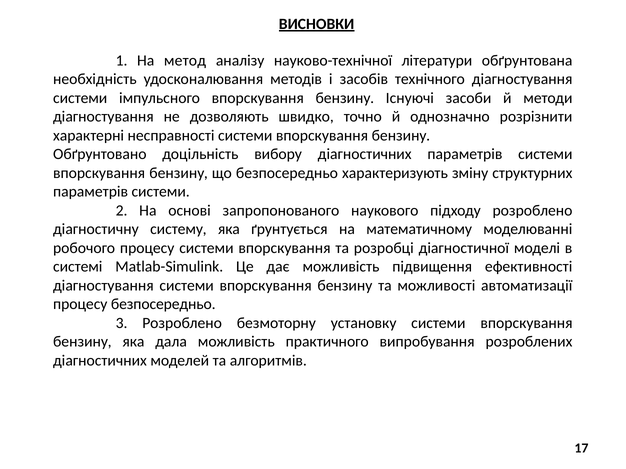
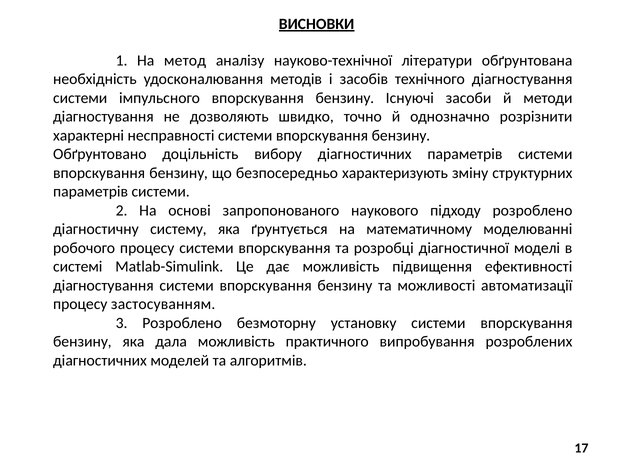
процесу безпосередньо: безпосередньо -> застосуванням
